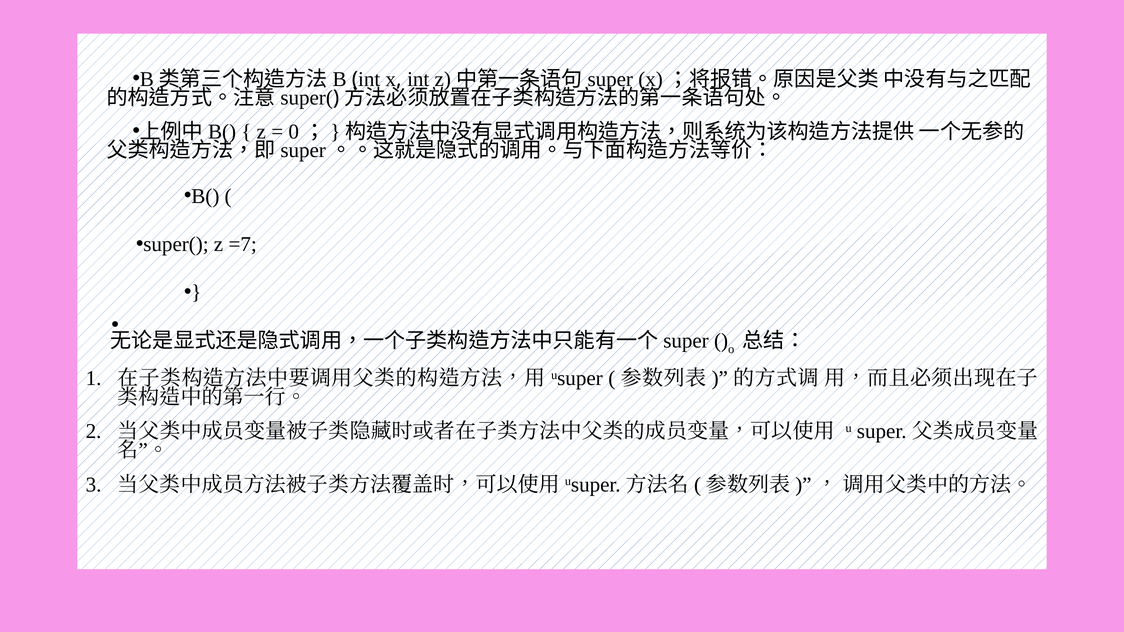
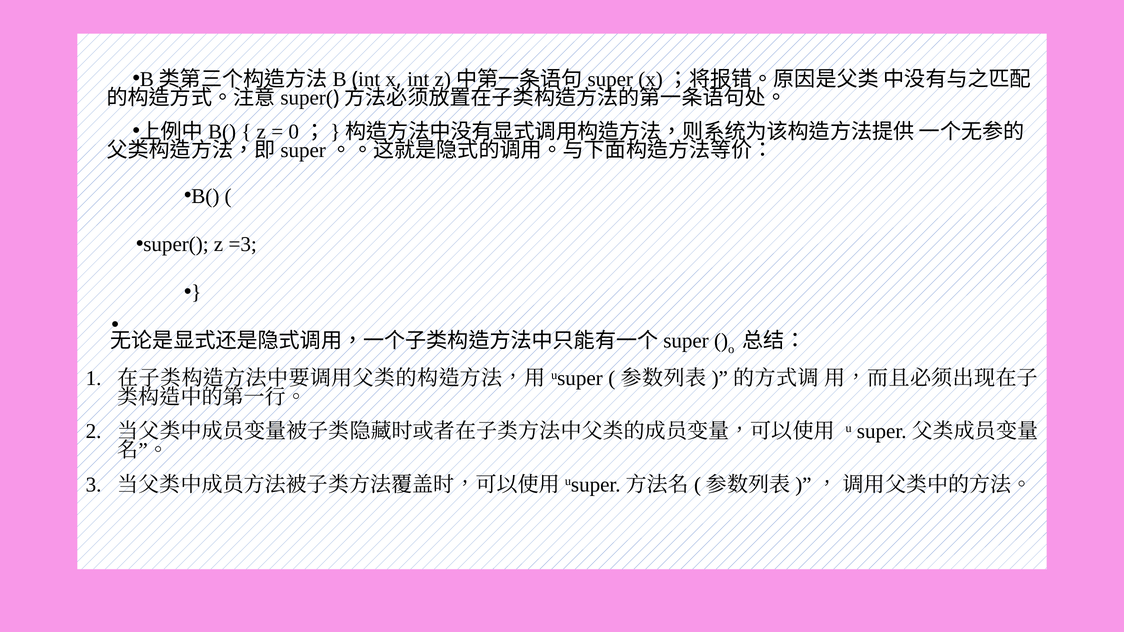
=7: =7 -> =3
